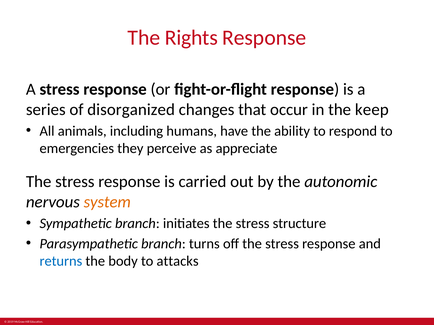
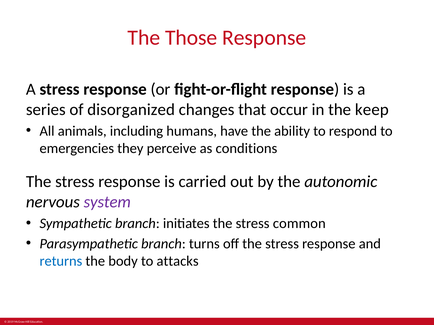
Rights: Rights -> Those
appreciate: appreciate -> conditions
system colour: orange -> purple
structure: structure -> common
